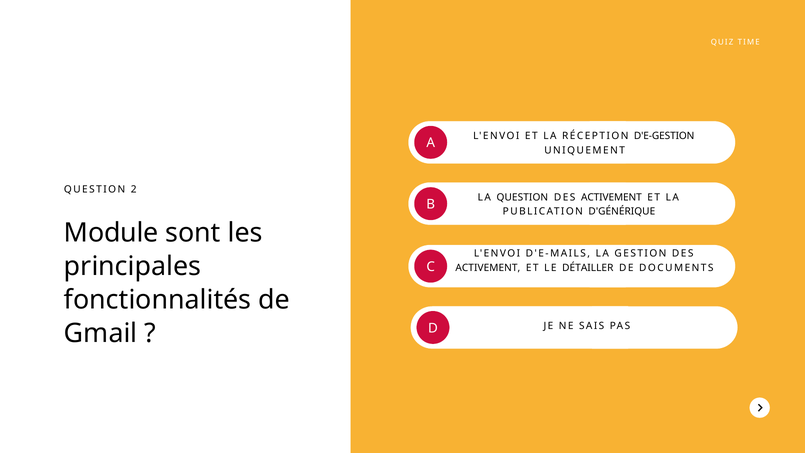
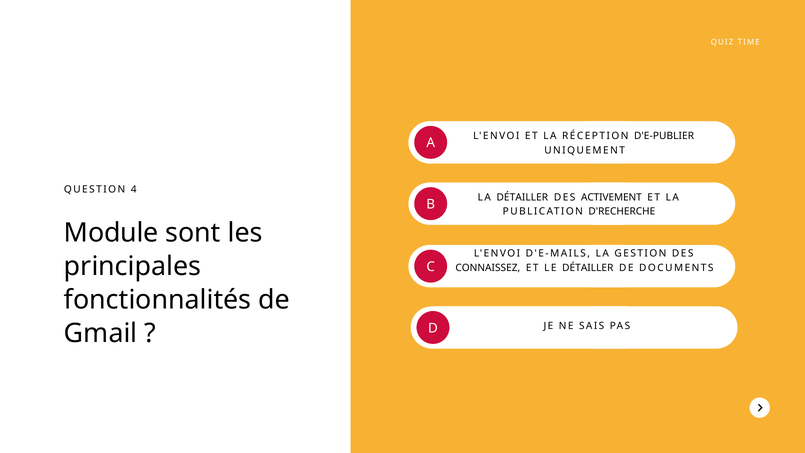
D'E-GESTION: D'E-GESTION -> D'E-PUBLIER
2: 2 -> 4
LA QUESTION: QUESTION -> DÉTAILLER
D'GÉNÉRIQUE: D'GÉNÉRIQUE -> D'RECHERCHE
ACTIVEMENT at (488, 268): ACTIVEMENT -> CONNAISSEZ
